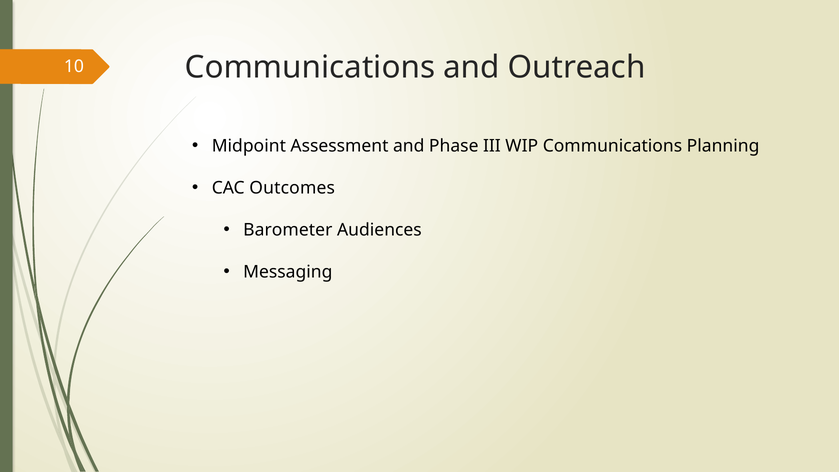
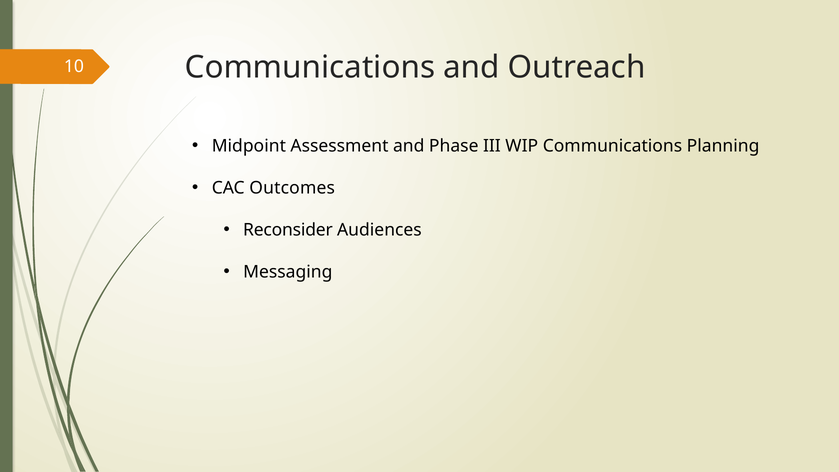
Barometer: Barometer -> Reconsider
